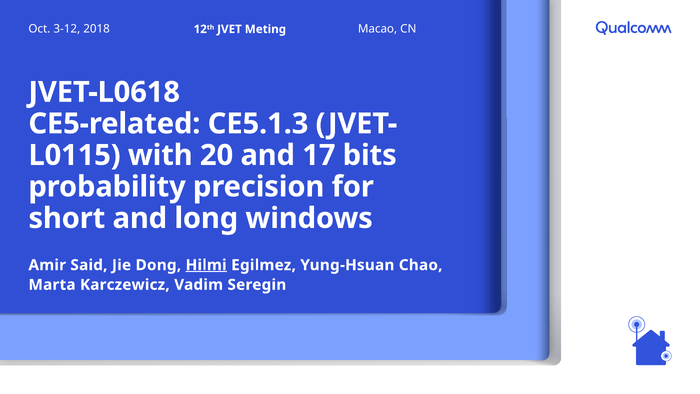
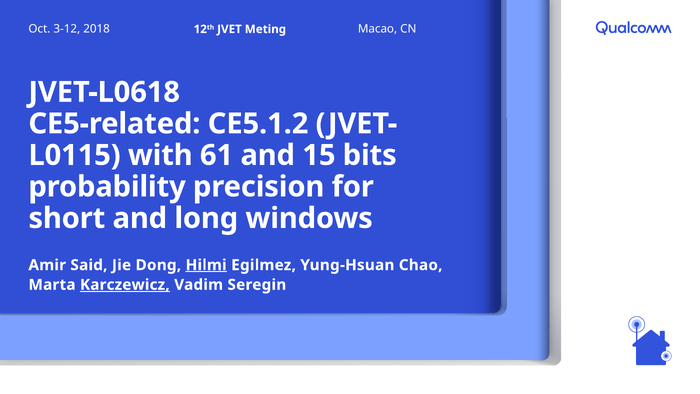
CE5.1.3: CE5.1.3 -> CE5.1.2
20: 20 -> 61
17: 17 -> 15
Karczewicz underline: none -> present
